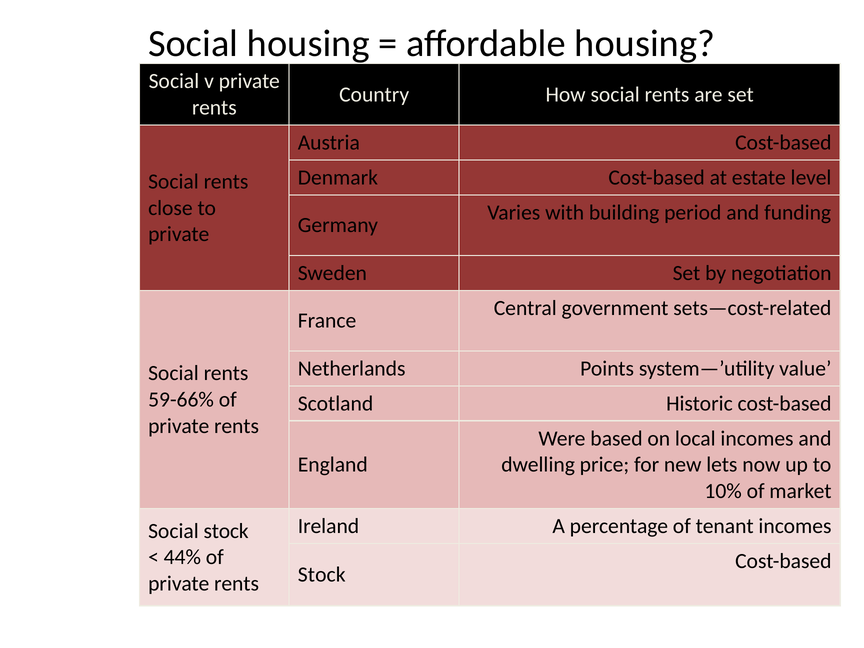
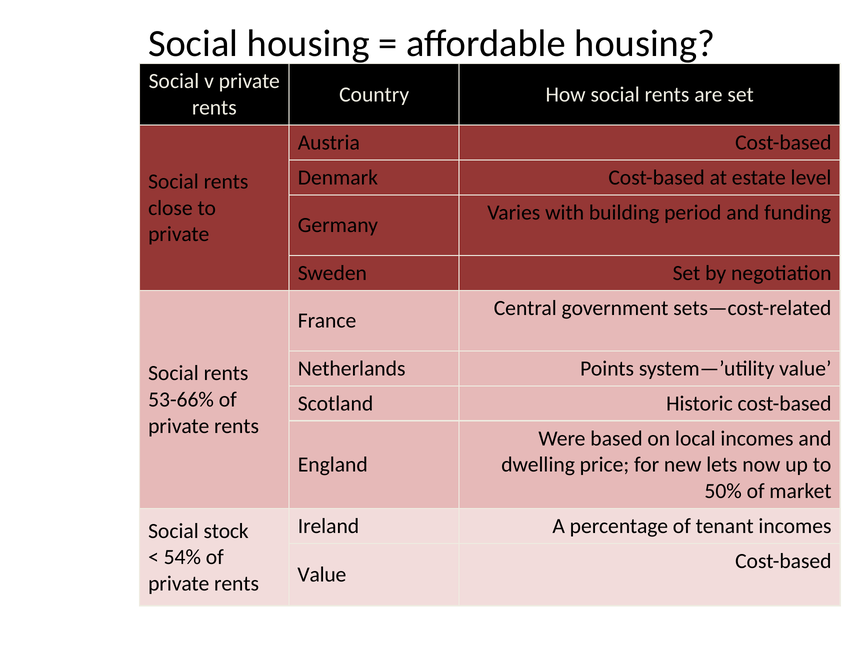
59-66%: 59-66% -> 53-66%
10%: 10% -> 50%
44%: 44% -> 54%
Stock at (322, 575): Stock -> Value
